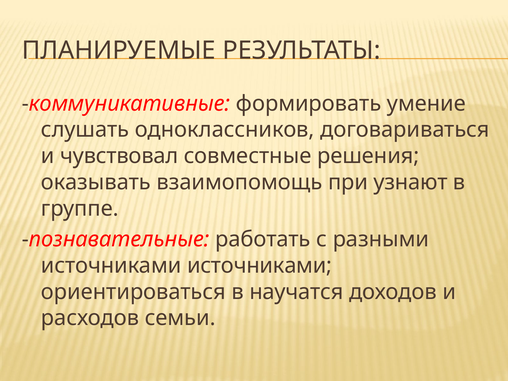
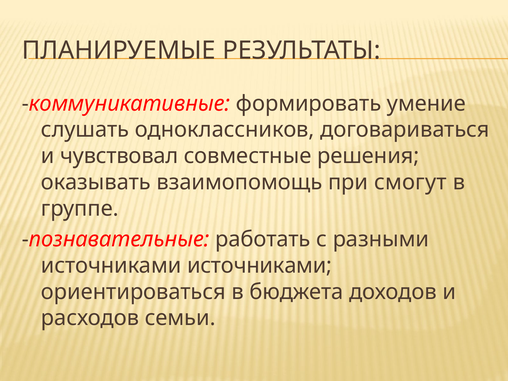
узнают: узнают -> смогут
научатся: научатся -> бюджета
